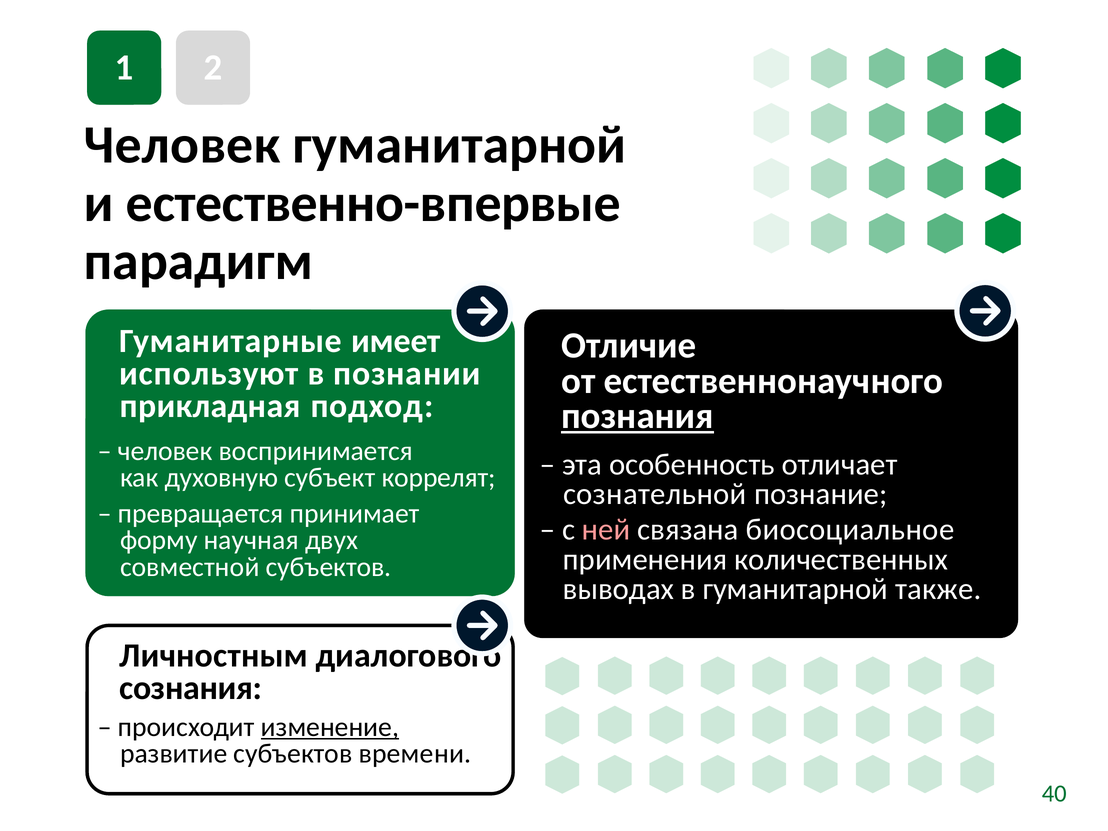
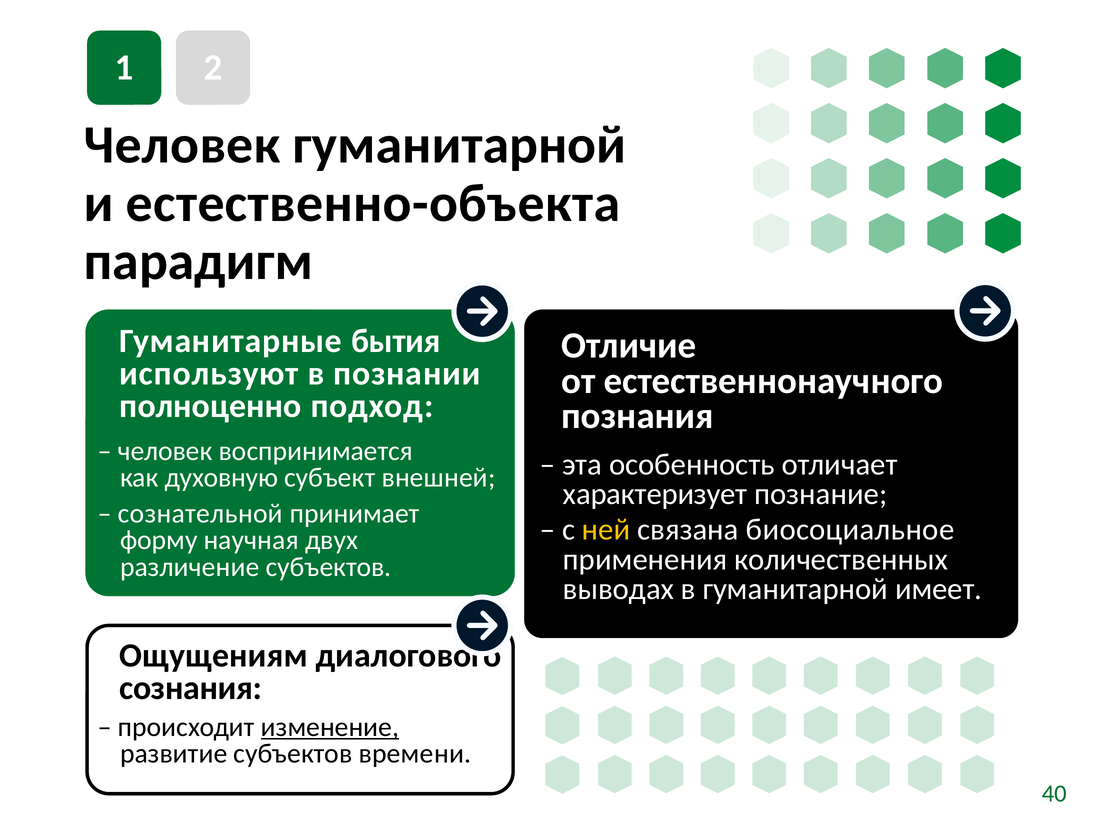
естественно-впервые: естественно-впервые -> естественно-объекта
имеет: имеет -> бытия
прикладная: прикладная -> полноценно
познания underline: present -> none
коррелят: коррелят -> внешней
сознательной: сознательной -> характеризует
превращается: превращается -> сознательной
ней colour: pink -> yellow
совместной: совместной -> различение
также: также -> имеет
Личностным: Личностным -> Ощущениям
